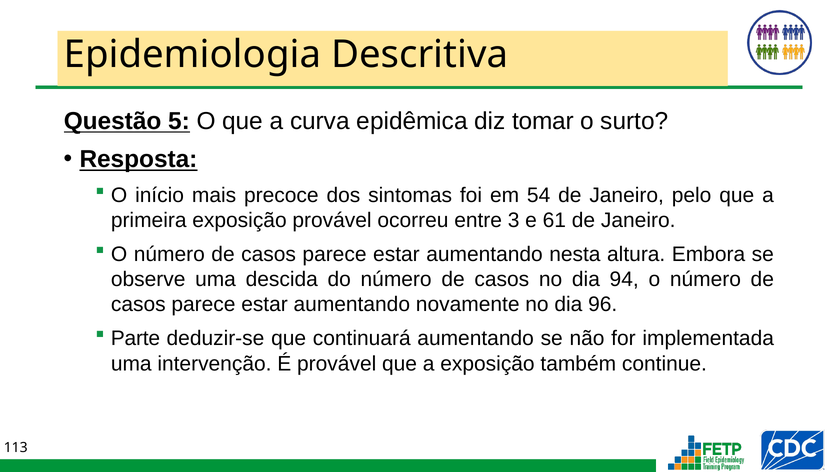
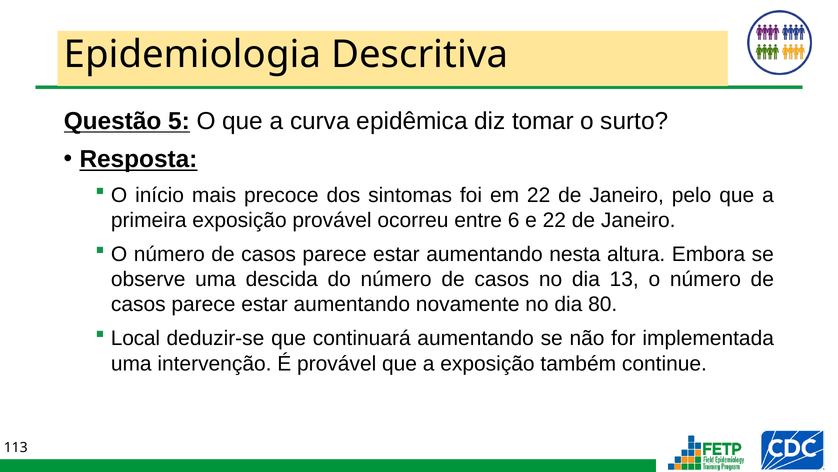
em 54: 54 -> 22
3: 3 -> 6
e 61: 61 -> 22
94: 94 -> 13
96: 96 -> 80
Parte: Parte -> Local
